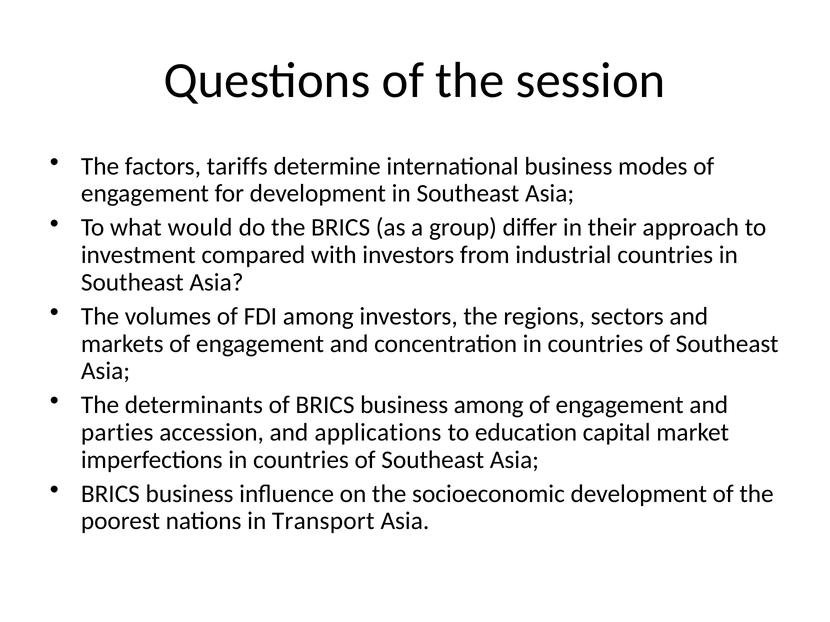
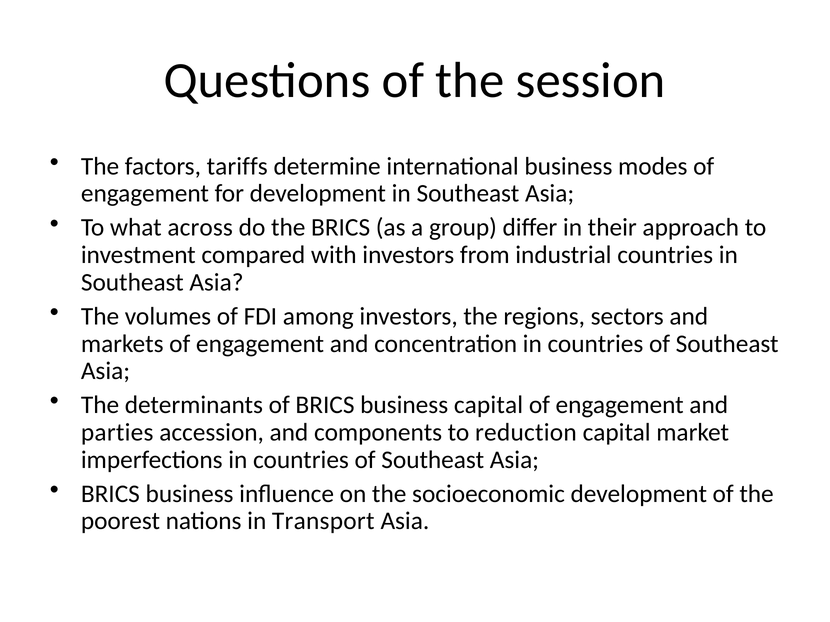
would: would -> across
business among: among -> capital
applications: applications -> components
education: education -> reduction
